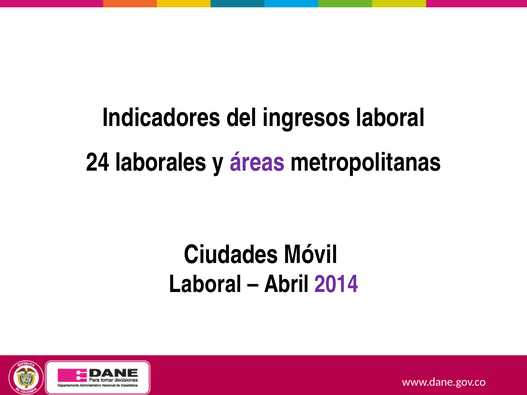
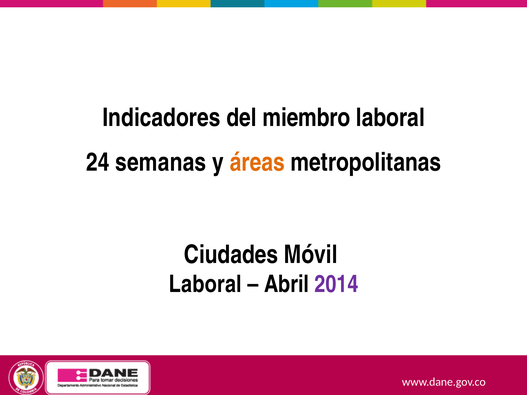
ingresos: ingresos -> miembro
laborales: laborales -> semanas
áreas colour: purple -> orange
